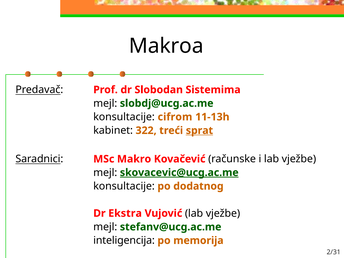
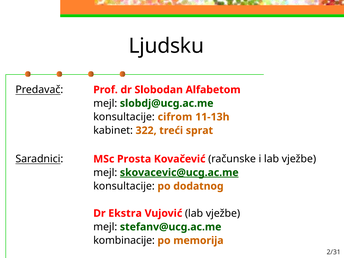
Makroa: Makroa -> Ljudsku
Sistemima: Sistemima -> Alfabetom
sprat underline: present -> none
Makro: Makro -> Prosta
inteligencija: inteligencija -> kombinacije
